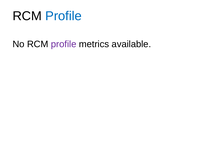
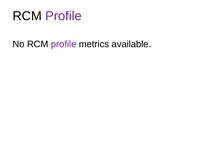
Profile at (63, 16) colour: blue -> purple
